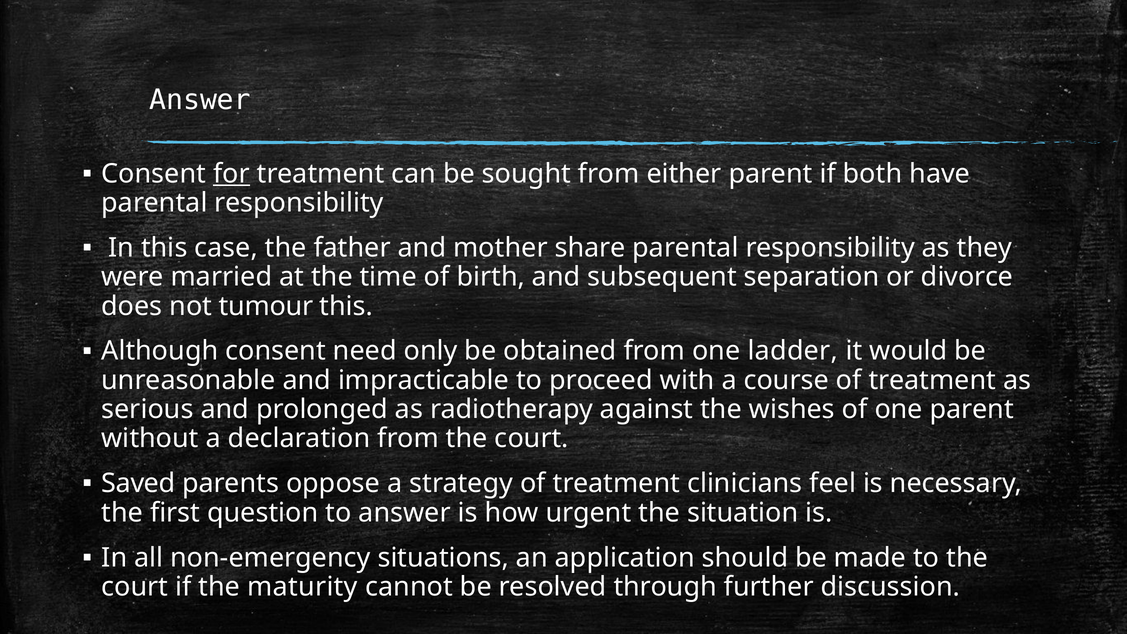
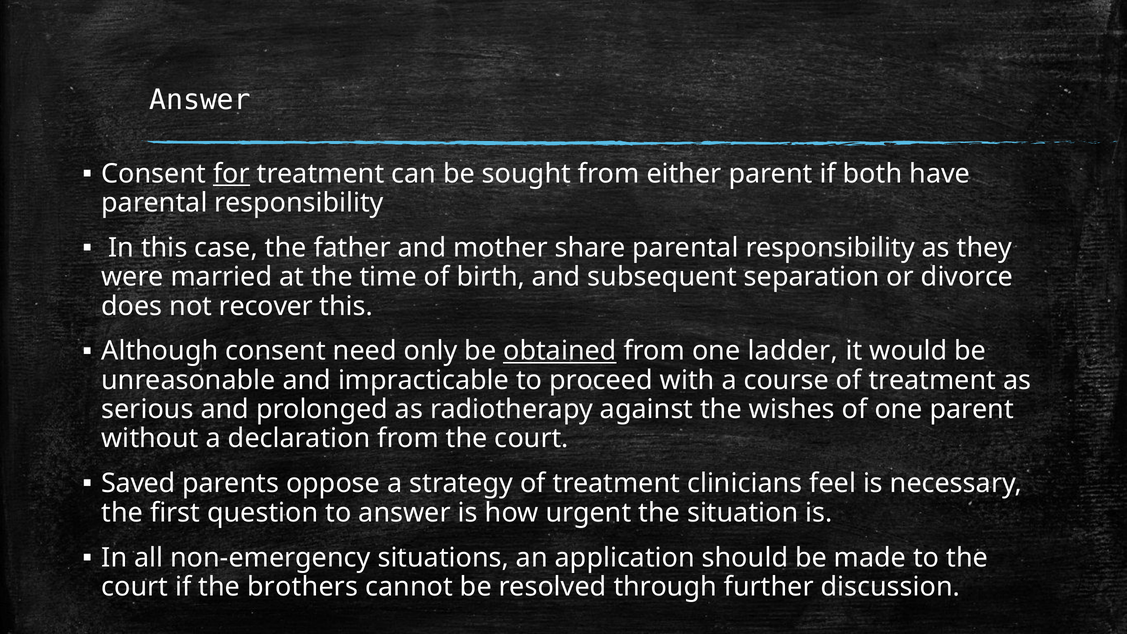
tumour: tumour -> recover
obtained underline: none -> present
maturity: maturity -> brothers
